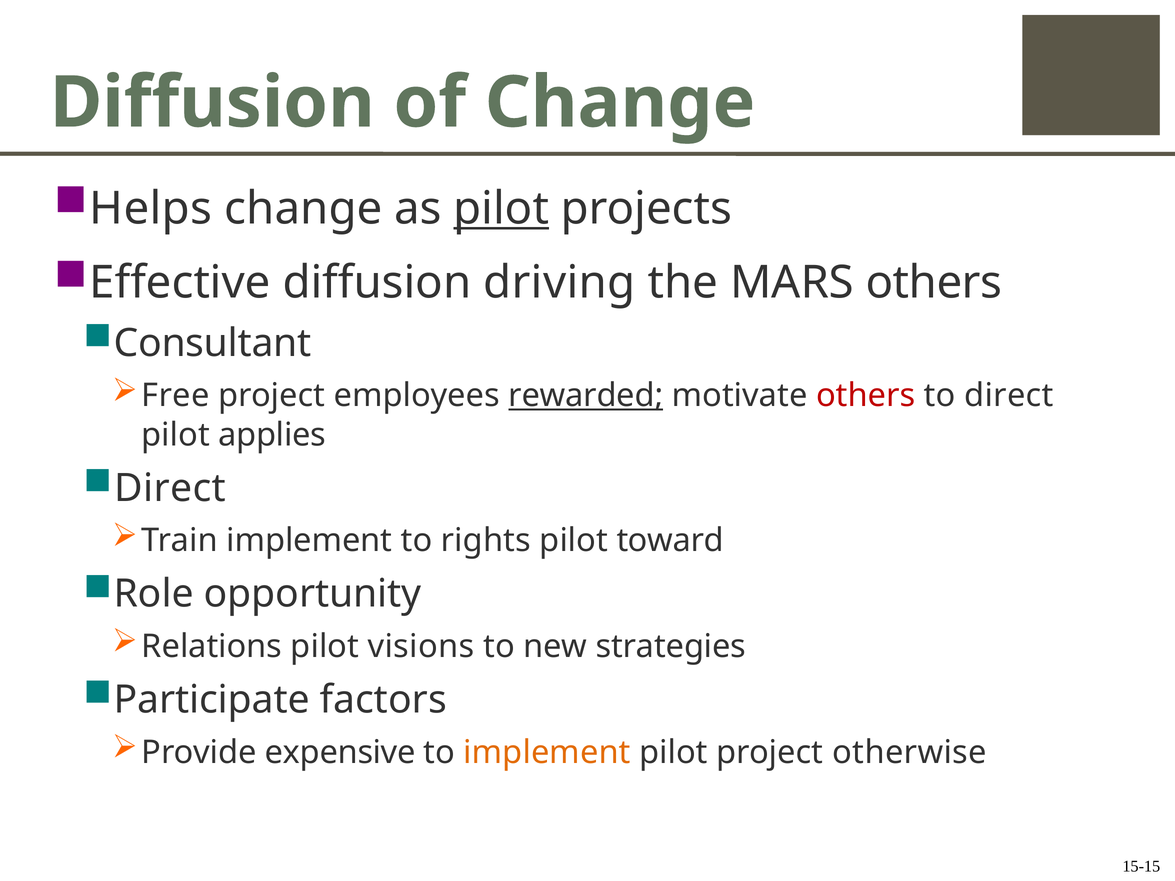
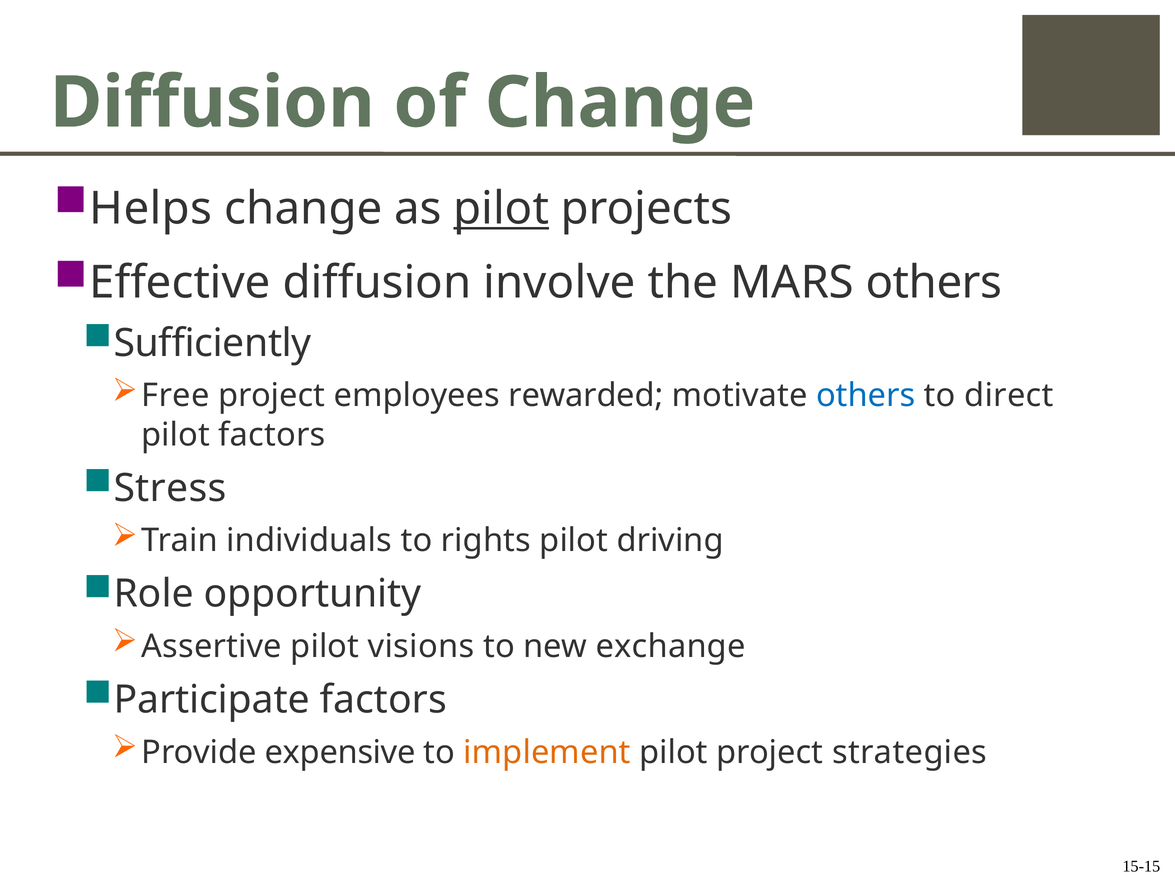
driving: driving -> involve
Consultant: Consultant -> Sufficiently
rewarded underline: present -> none
others at (866, 396) colour: red -> blue
pilot applies: applies -> factors
Direct at (170, 488): Direct -> Stress
Train implement: implement -> individuals
toward: toward -> driving
Relations: Relations -> Assertive
strategies: strategies -> exchange
otherwise: otherwise -> strategies
